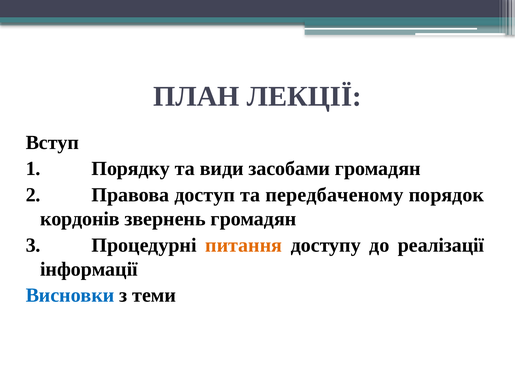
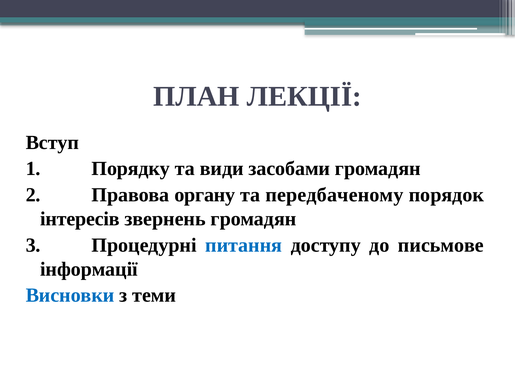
доступ: доступ -> органу
кордонів: кордонів -> інтересів
питання colour: orange -> blue
реалізації: реалізації -> письмове
